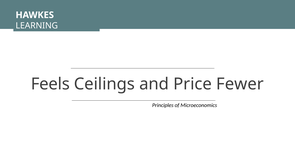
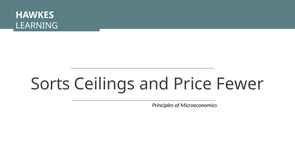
Feels: Feels -> Sorts
